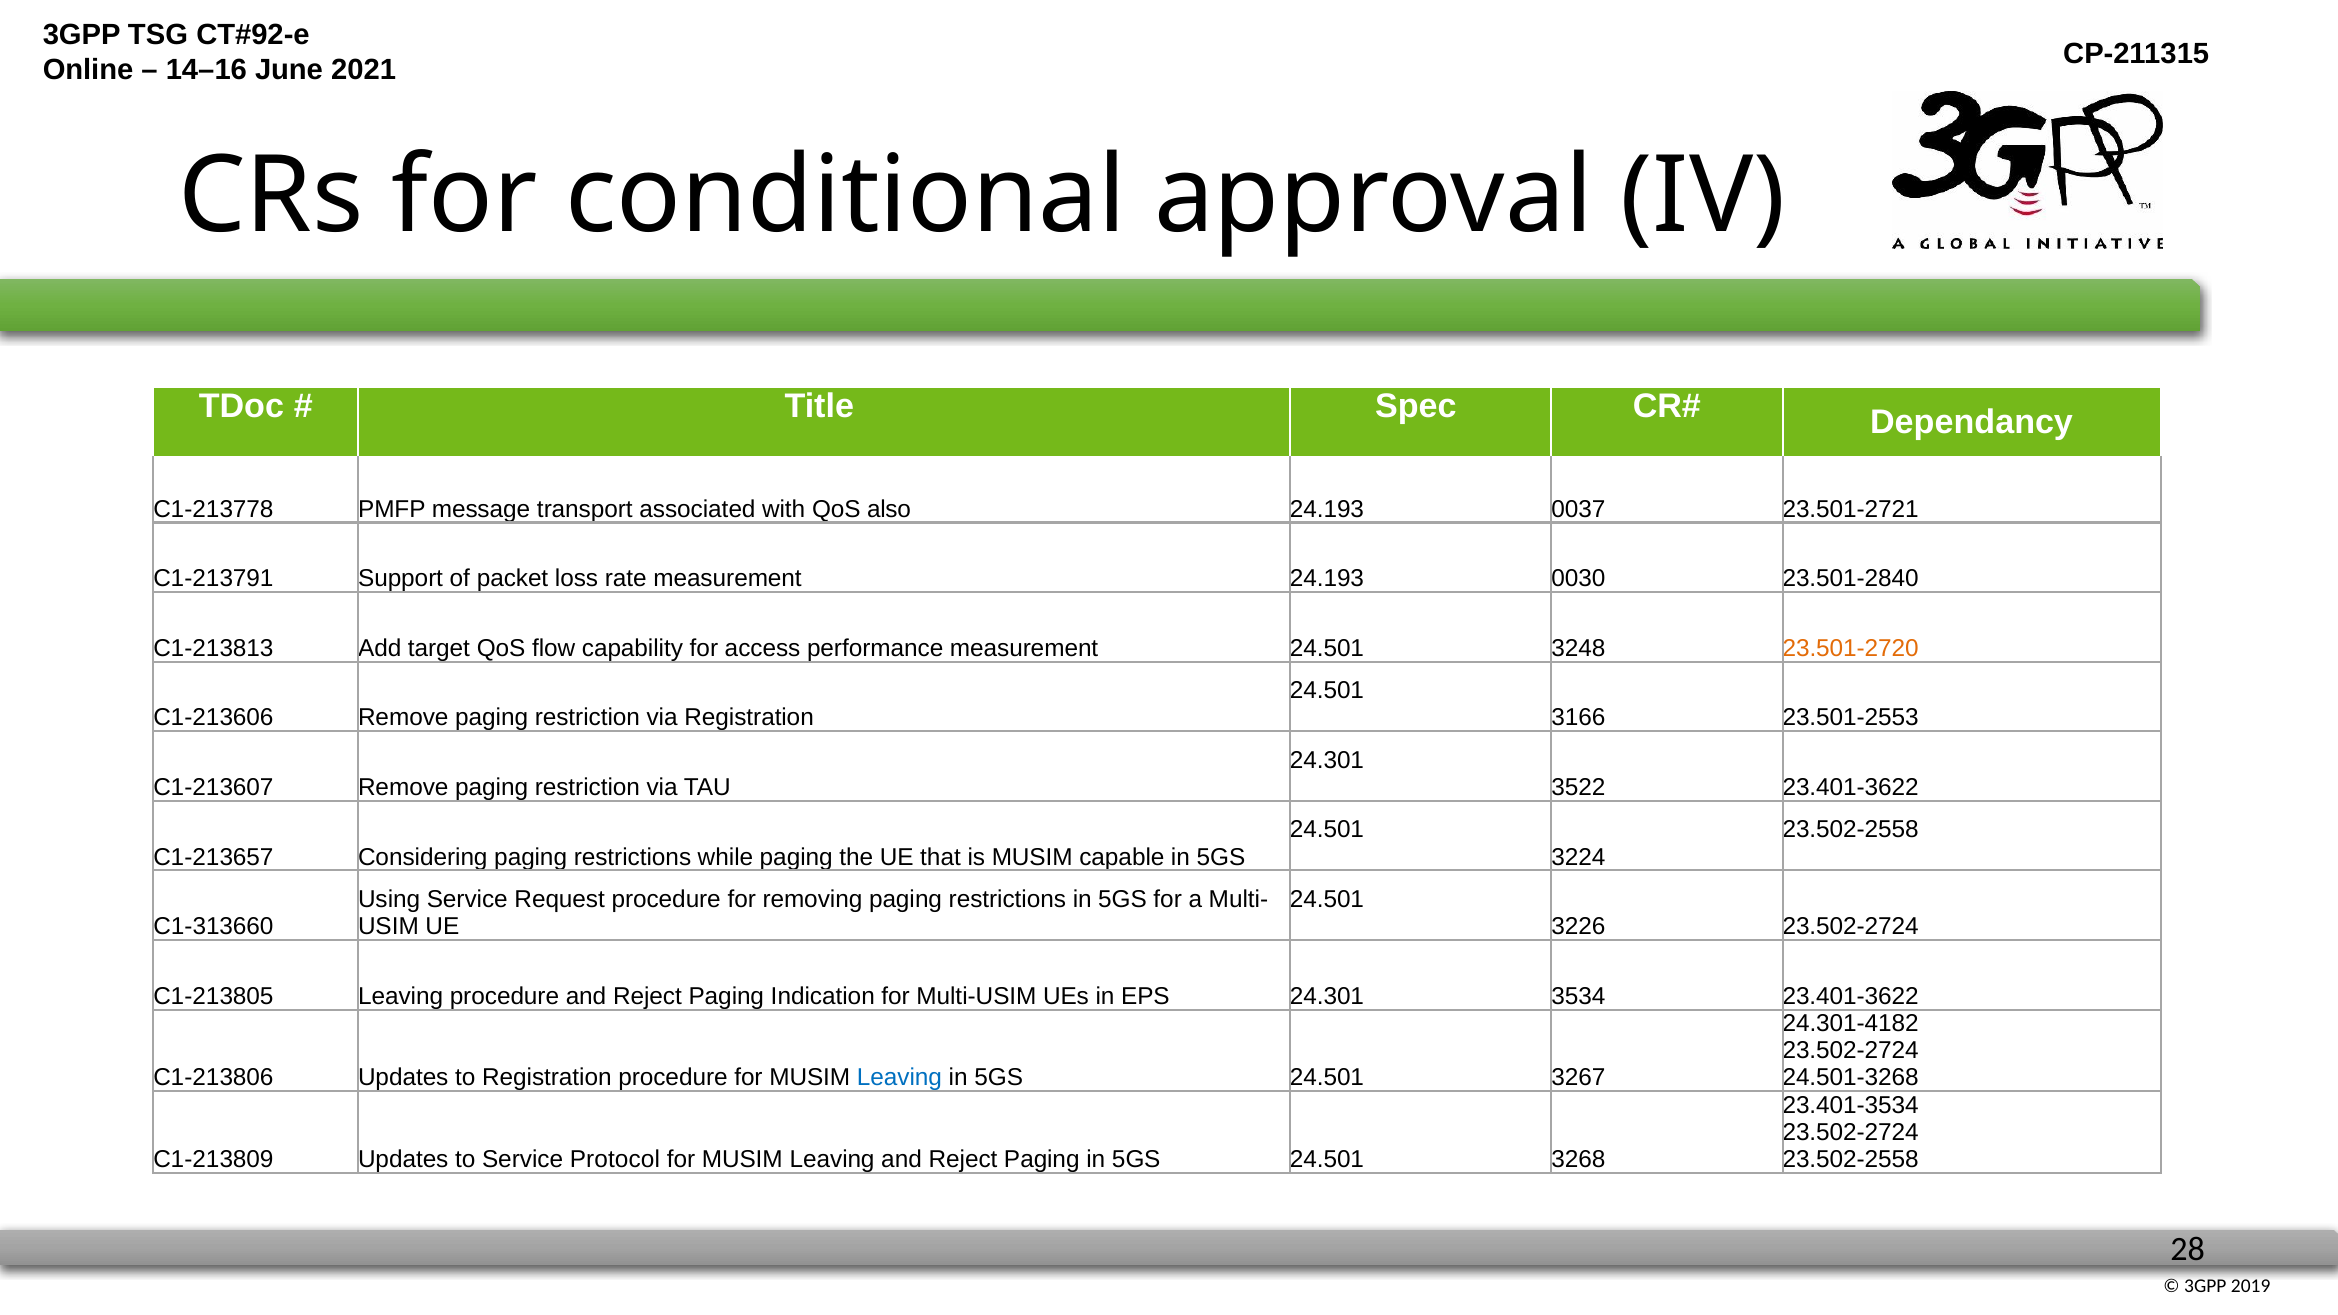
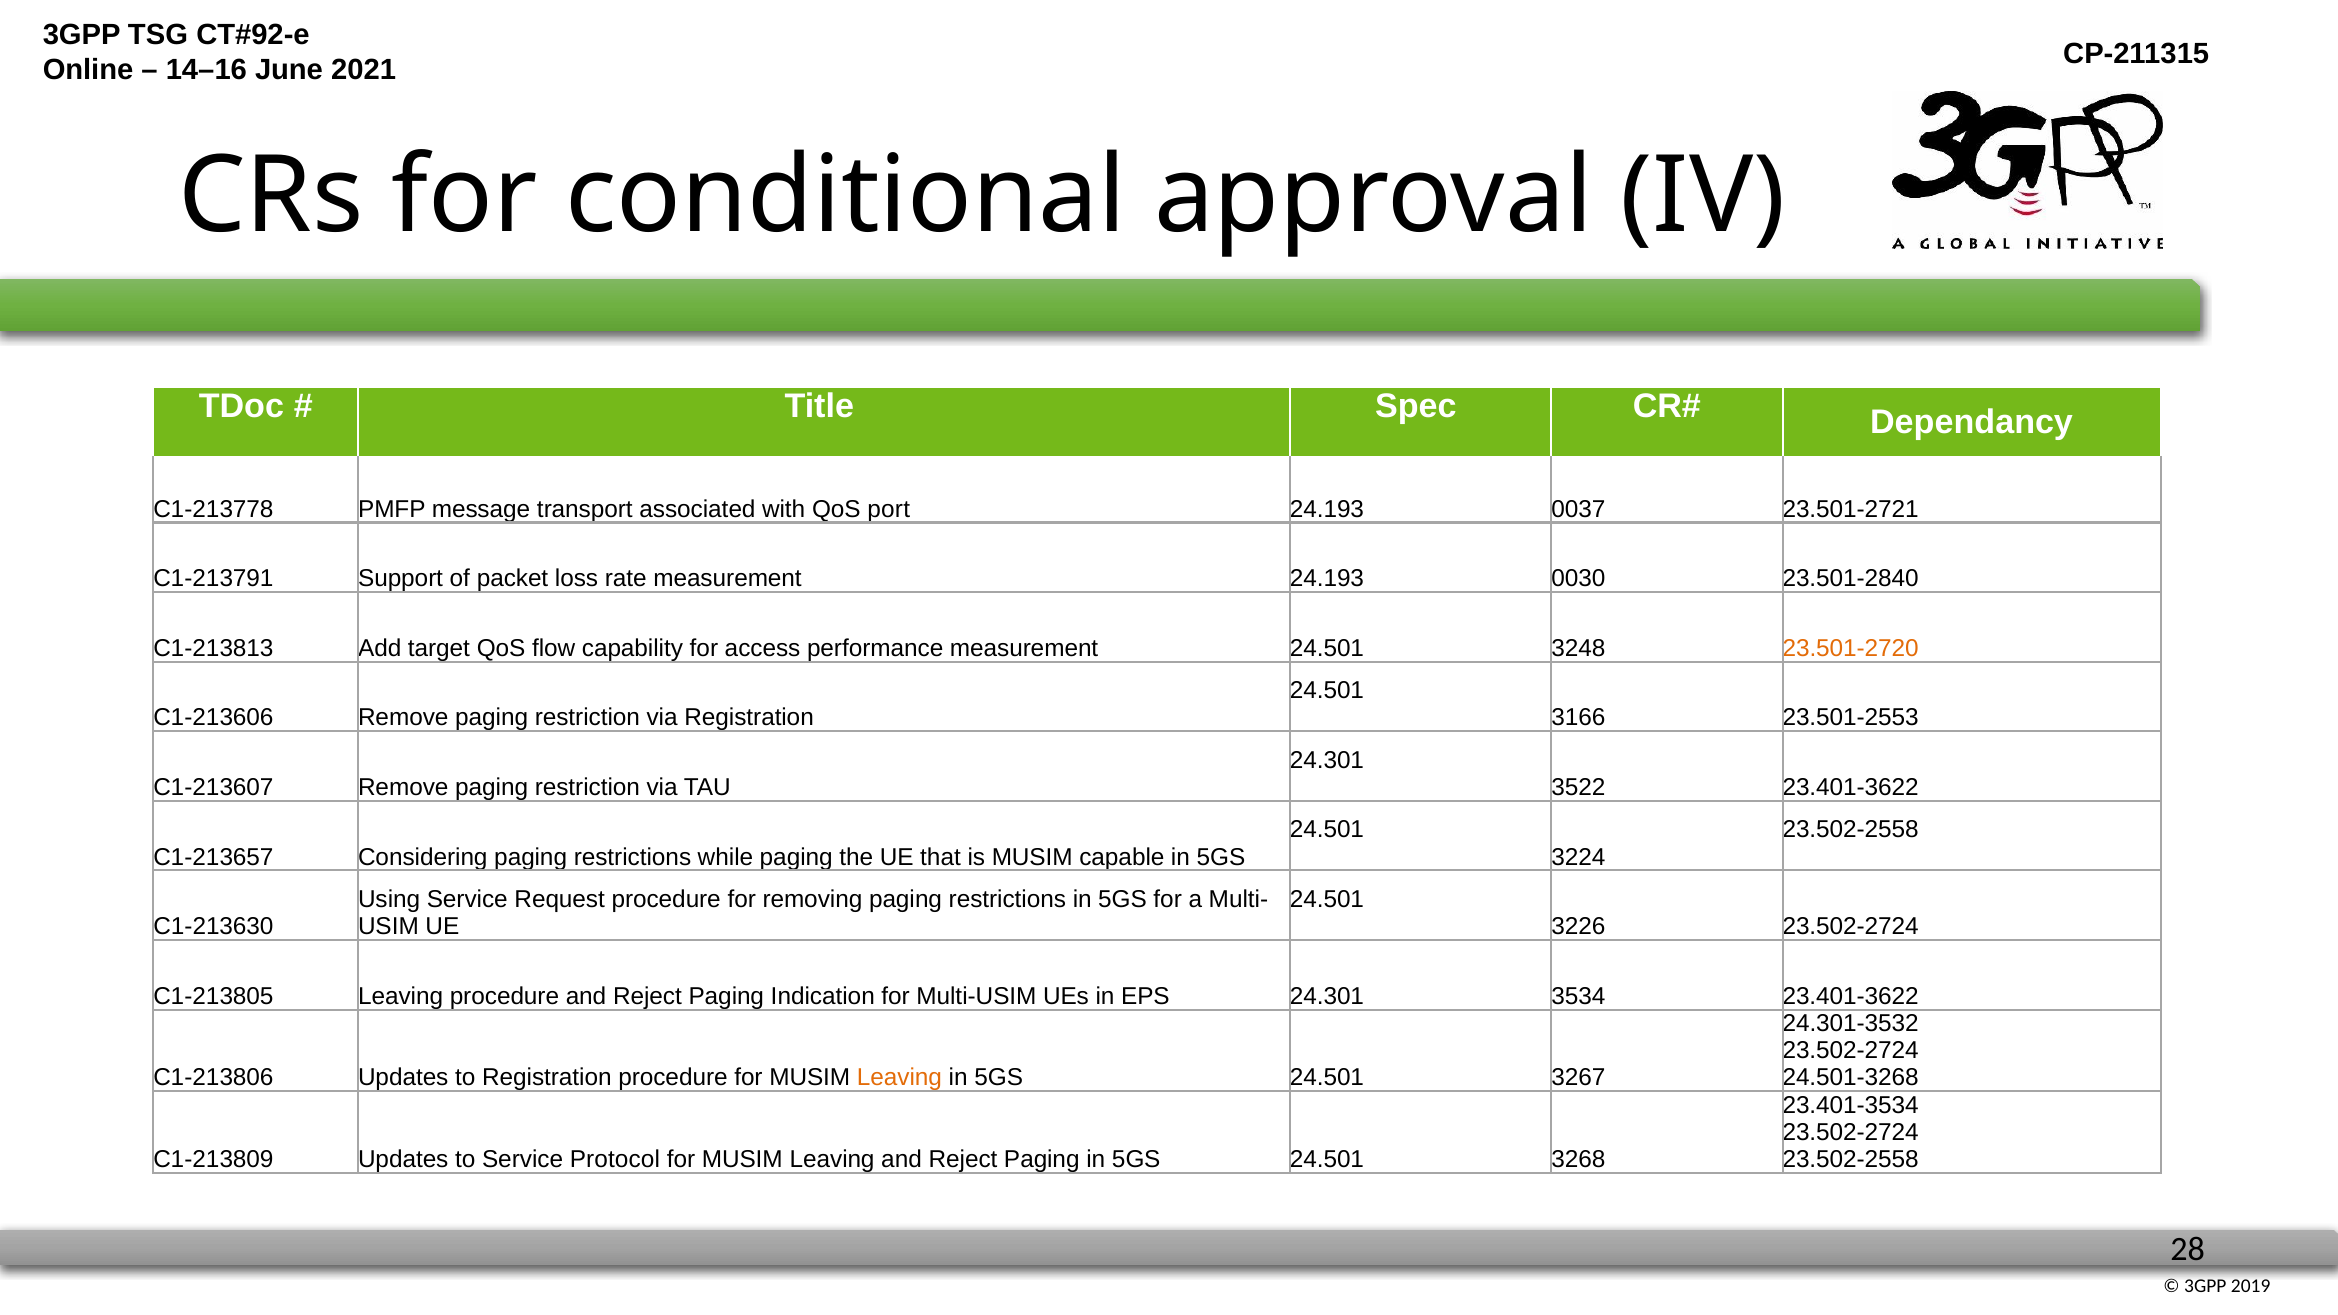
also: also -> port
C1-313660: C1-313660 -> C1-213630
24.301-4182: 24.301-4182 -> 24.301-3532
Leaving at (899, 1078) colour: blue -> orange
